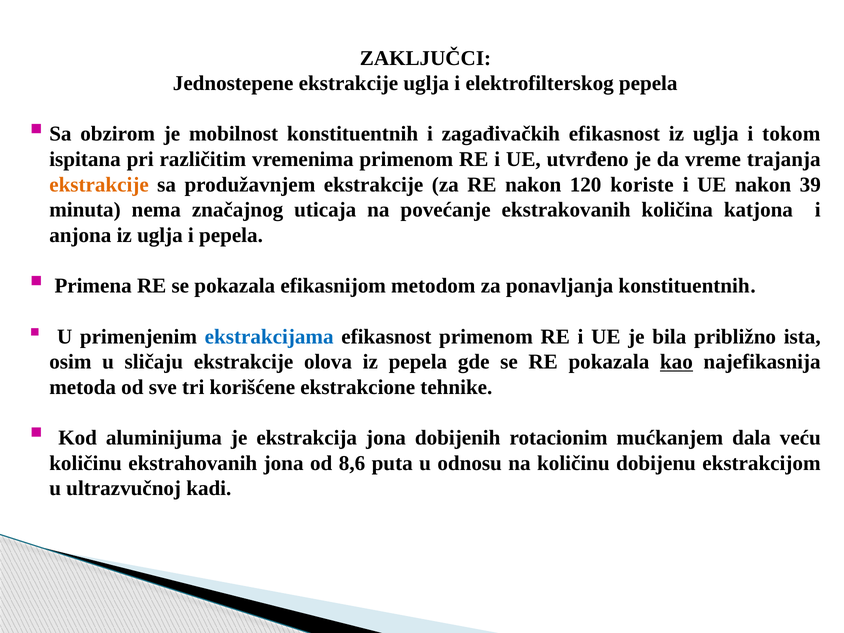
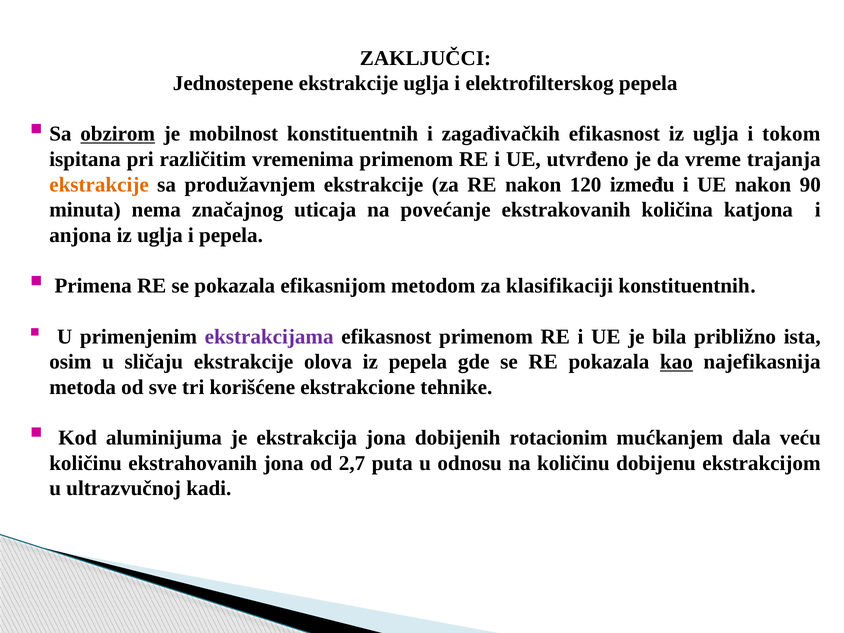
obzirom underline: none -> present
koriste: koriste -> između
39: 39 -> 90
ponavljanja: ponavljanja -> klasifikaciji
ekstrakcijama colour: blue -> purple
8,6: 8,6 -> 2,7
